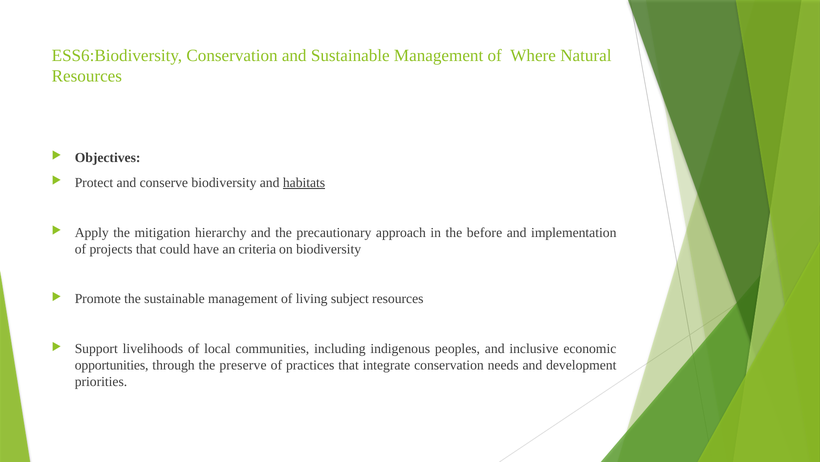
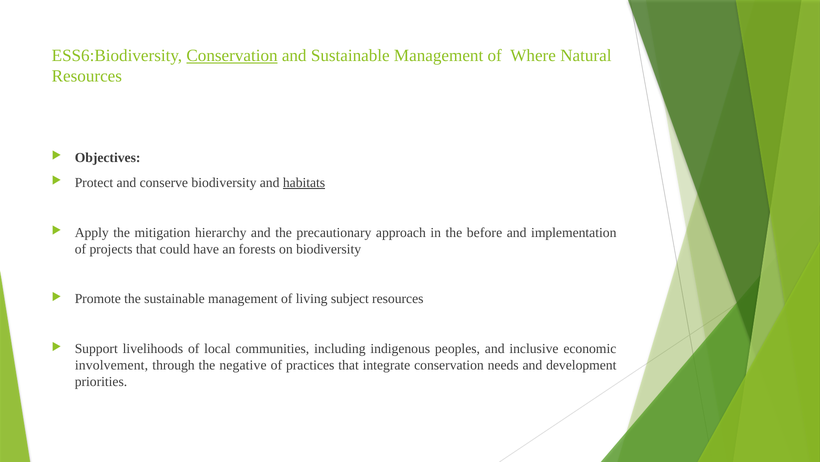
Conservation at (232, 56) underline: none -> present
criteria: criteria -> forests
opportunities: opportunities -> involvement
preserve: preserve -> negative
